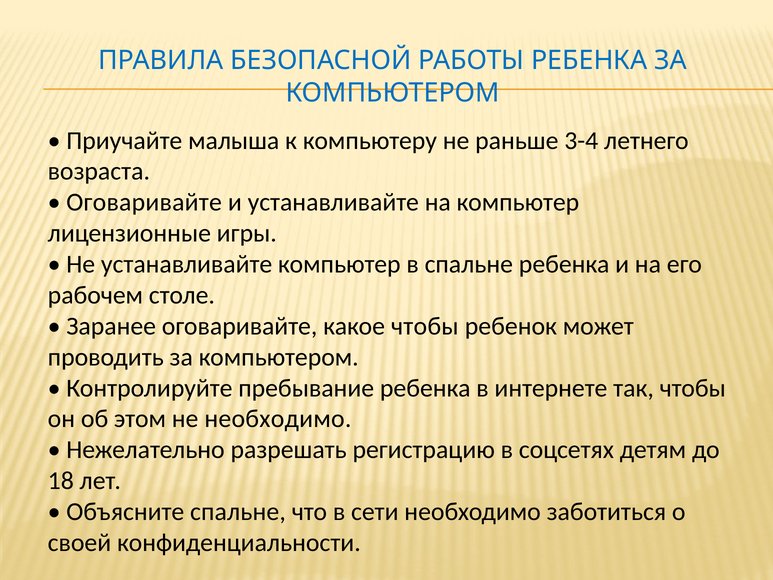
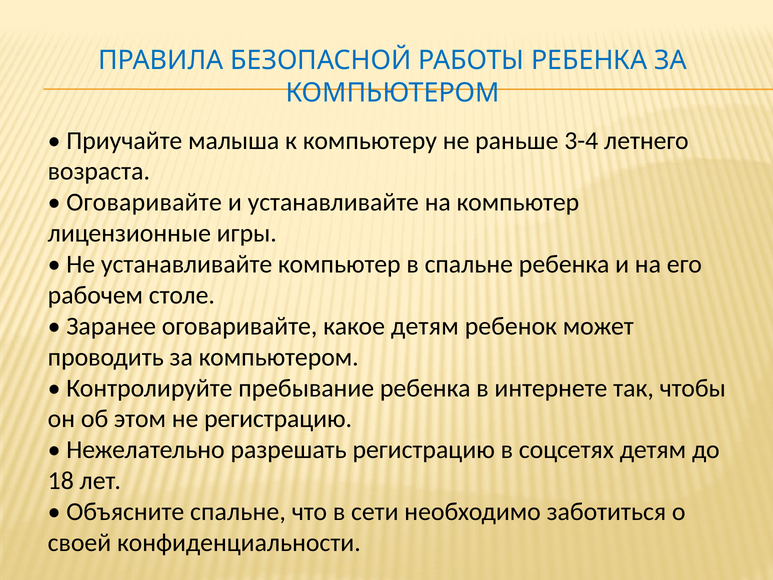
какое чтобы: чтобы -> детям
не необходимо: необходимо -> регистрацию
